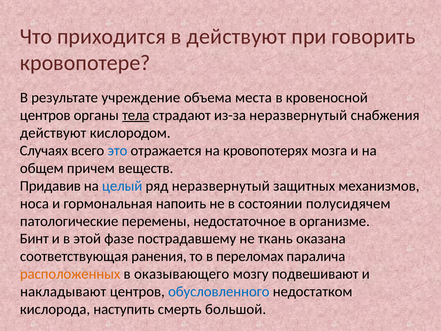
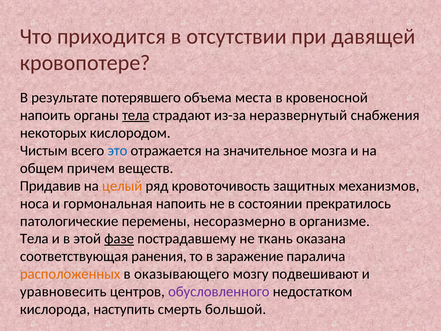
в действуют: действуют -> отсутствии
говорить: говорить -> давящей
учреждение: учреждение -> потерявшего
центров at (45, 115): центров -> напоить
действуют at (53, 133): действуют -> некоторых
Случаях: Случаях -> Чистым
кровопотерях: кровопотерях -> значительное
целый colour: blue -> orange
ряд неразвернутый: неразвернутый -> кровоточивость
полусидячем: полусидячем -> прекратилось
недостаточное: недостаточное -> несоразмерно
Бинт at (34, 239): Бинт -> Тела
фазе underline: none -> present
переломах: переломах -> заражение
накладывают: накладывают -> уравновесить
обусловленного colour: blue -> purple
